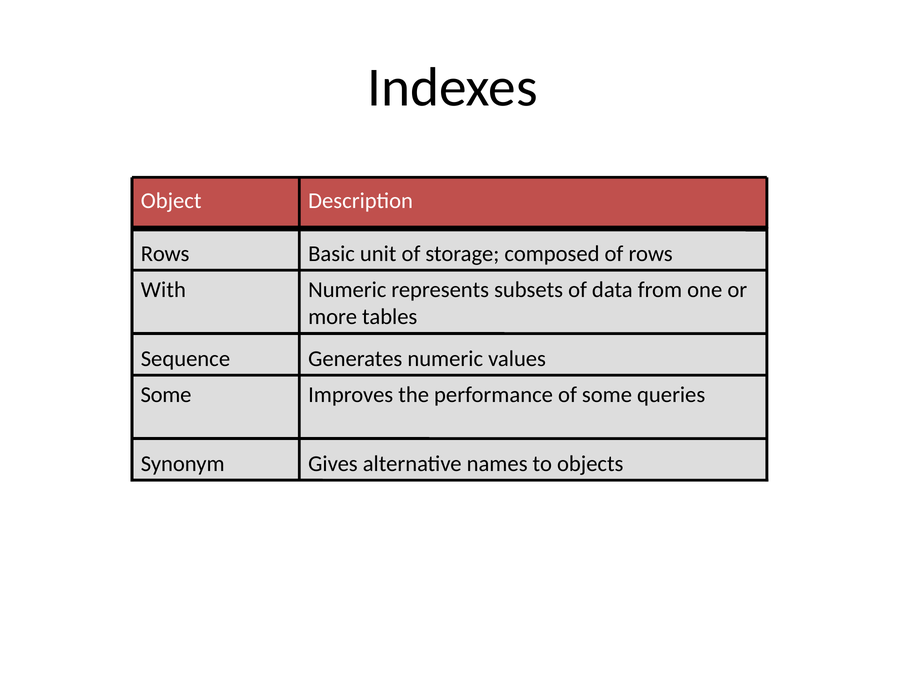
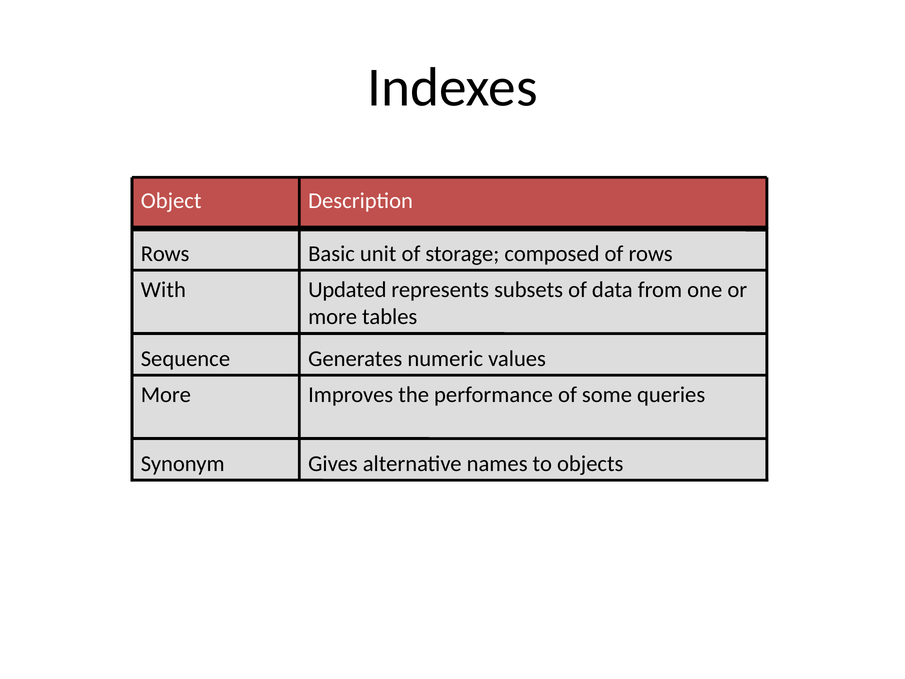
Numeric at (347, 290): Numeric -> Updated
Some at (166, 395): Some -> More
